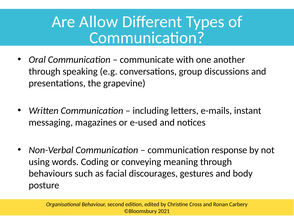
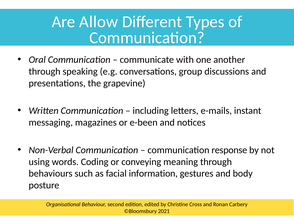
e-used: e-used -> e-been
discourages: discourages -> information
